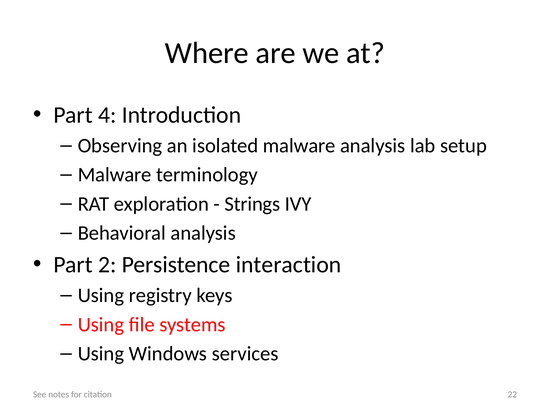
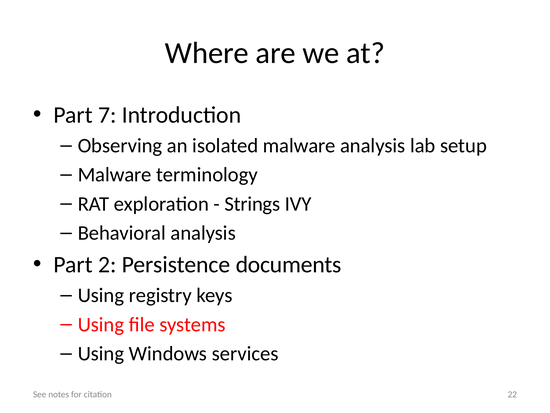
4: 4 -> 7
interaction: interaction -> documents
